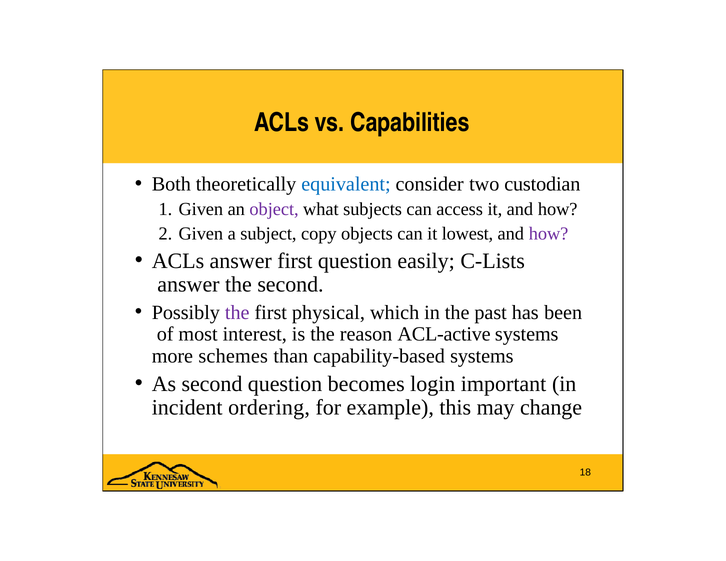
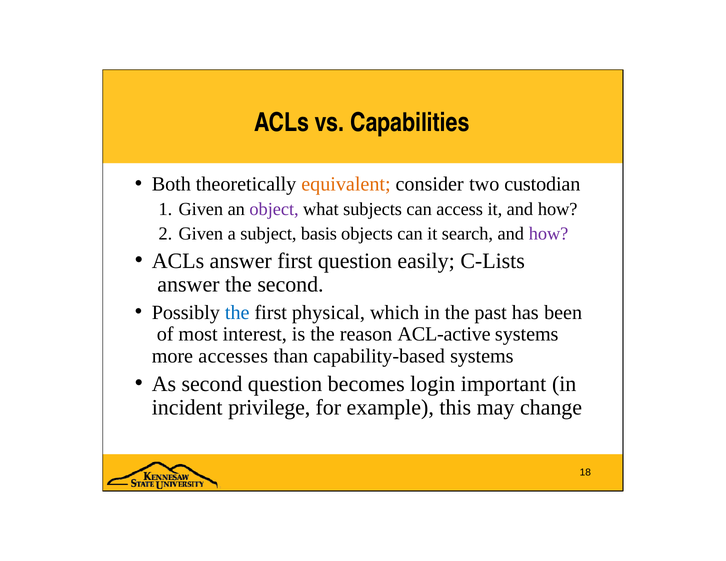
equivalent colour: blue -> orange
copy: copy -> basis
lowest: lowest -> search
the at (237, 312) colour: purple -> blue
schemes: schemes -> accesses
ordering: ordering -> privilege
